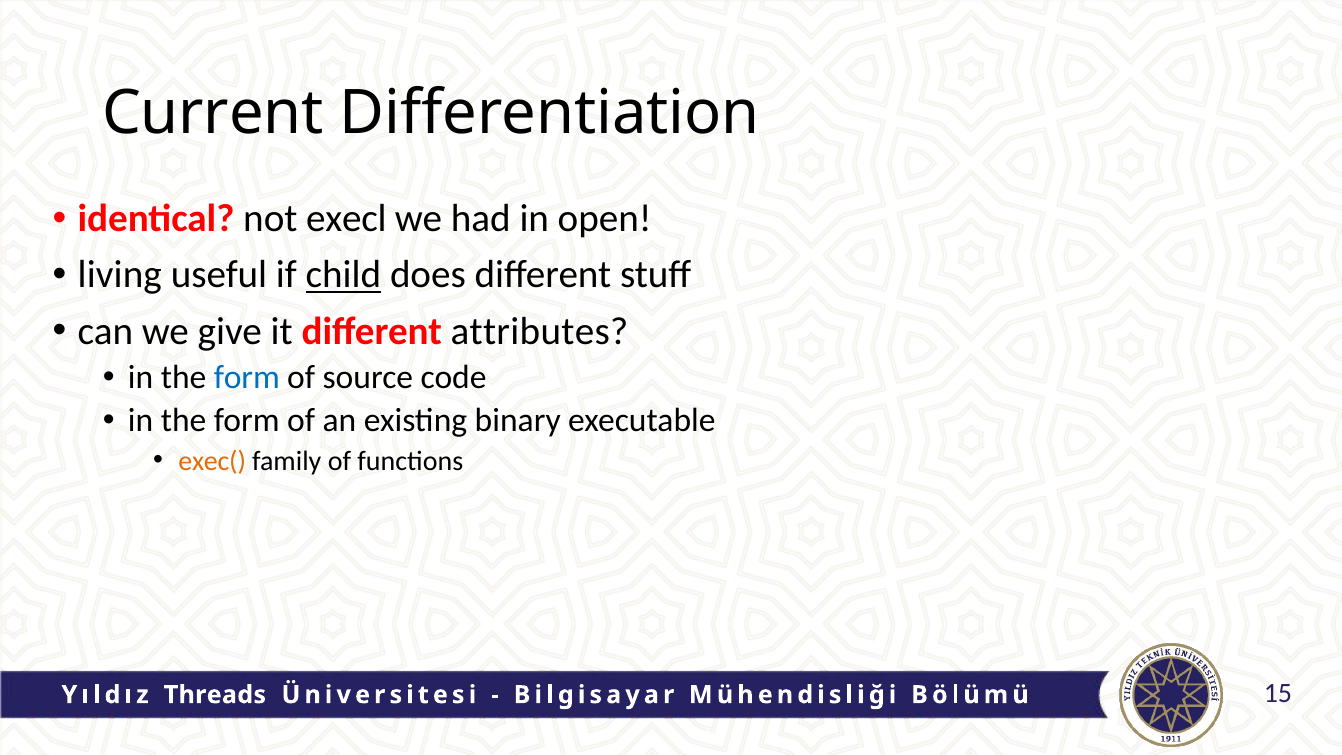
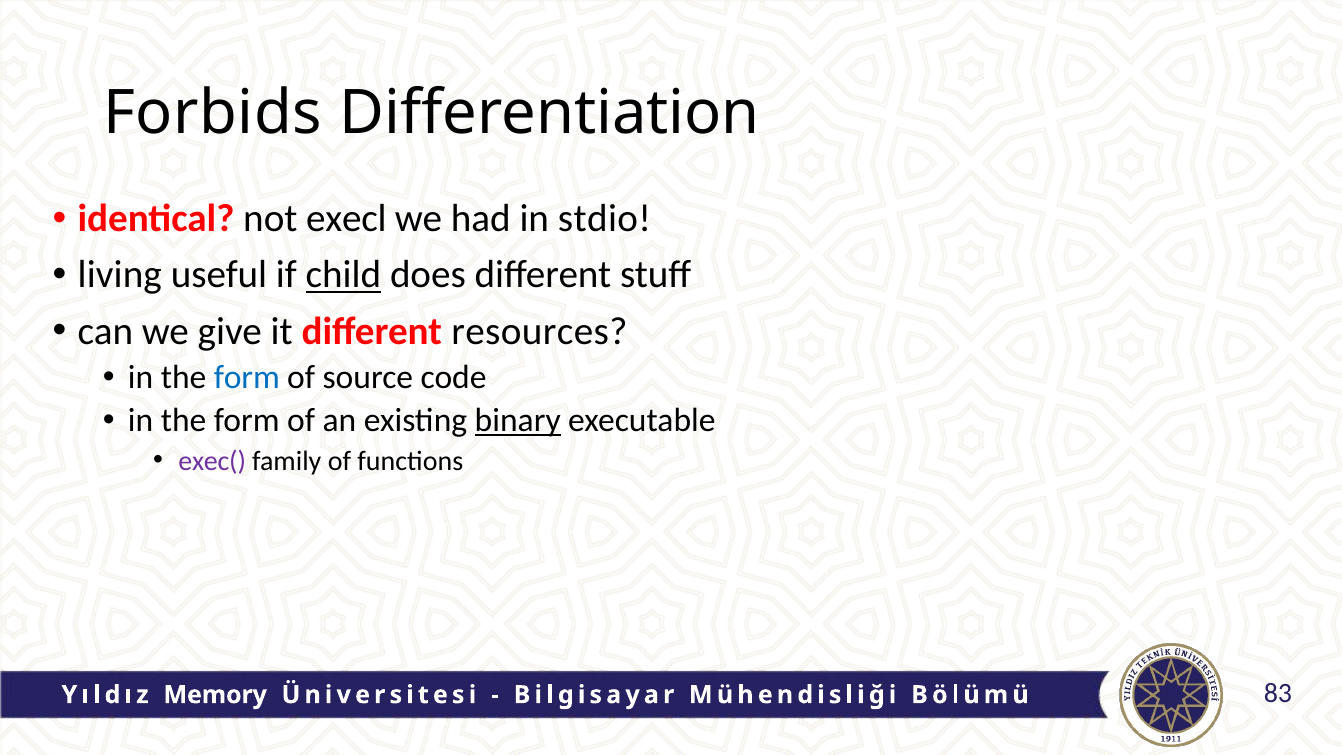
Current: Current -> Forbids
open: open -> stdio
attributes: attributes -> resources
binary underline: none -> present
exec( colour: orange -> purple
Threads: Threads -> Memory
15: 15 -> 83
